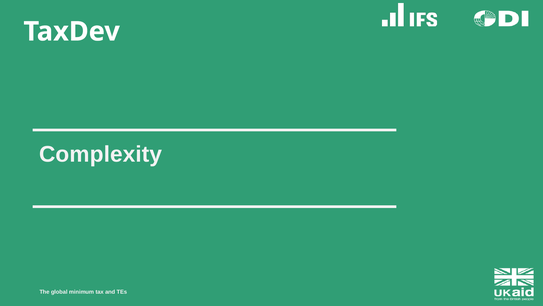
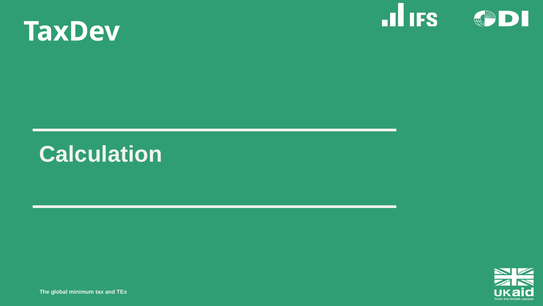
Complexity: Complexity -> Calculation
